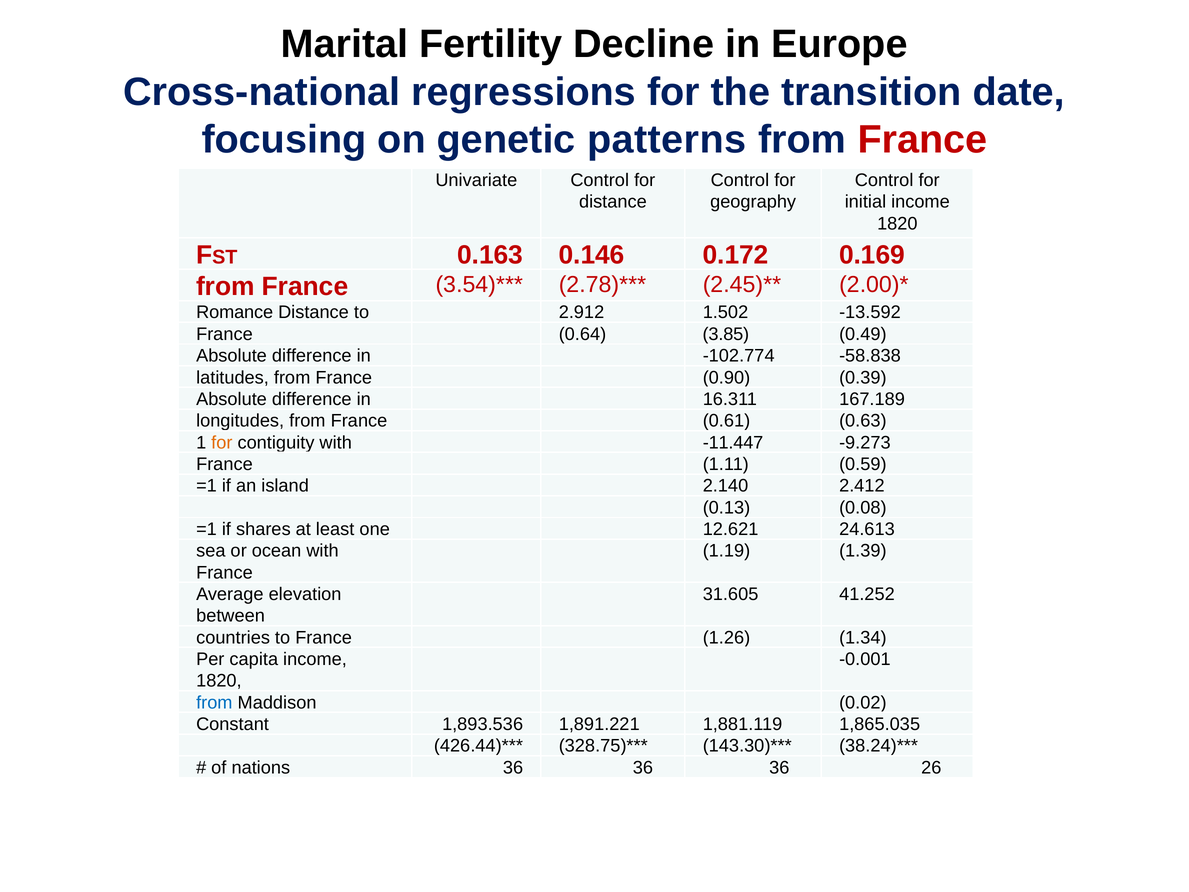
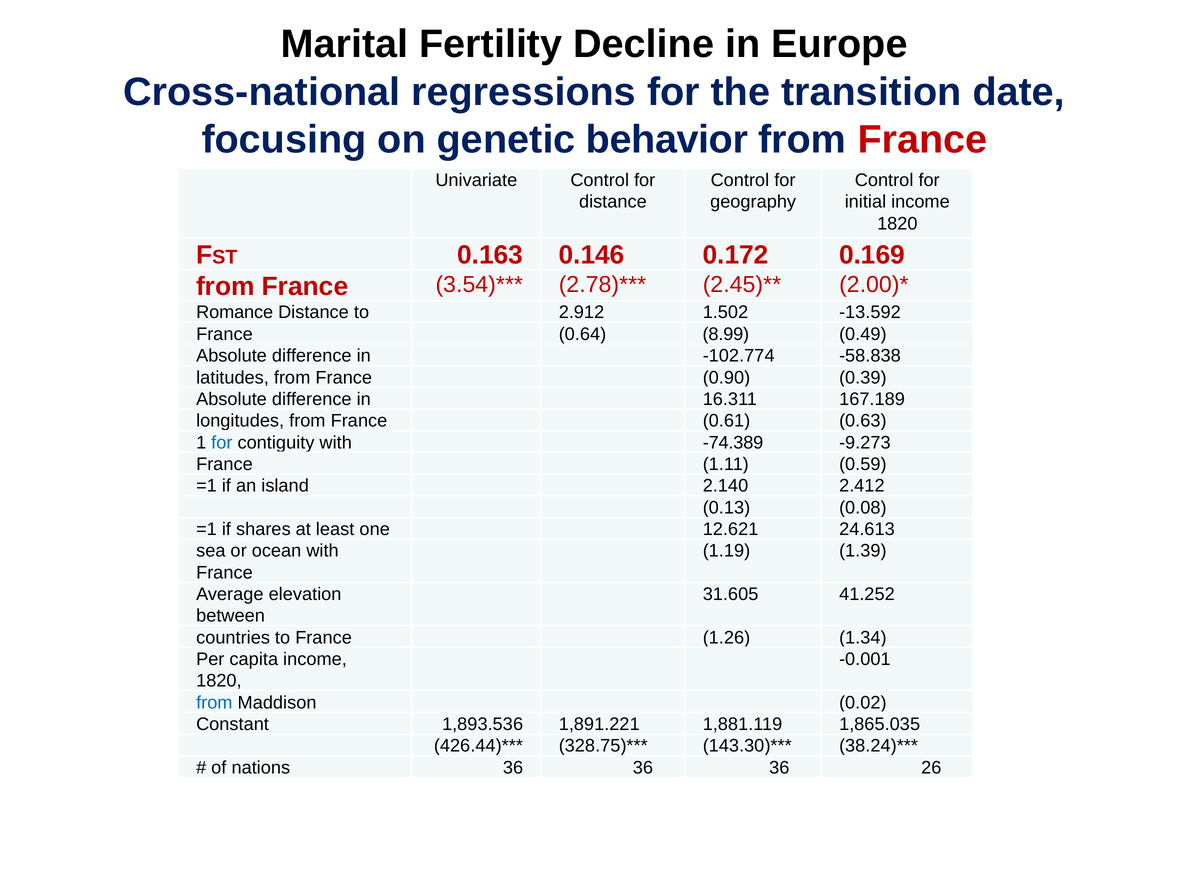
patterns: patterns -> behavior
3.85: 3.85 -> 8.99
for at (222, 442) colour: orange -> blue
-11.447: -11.447 -> -74.389
